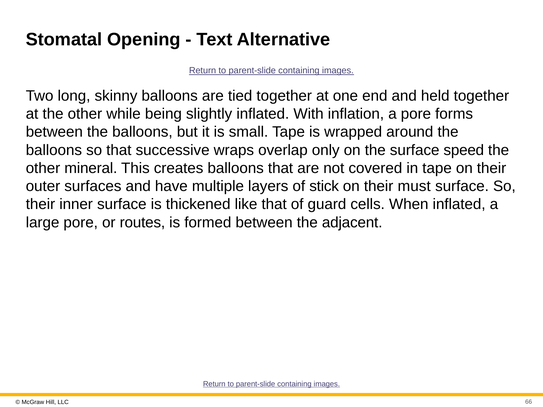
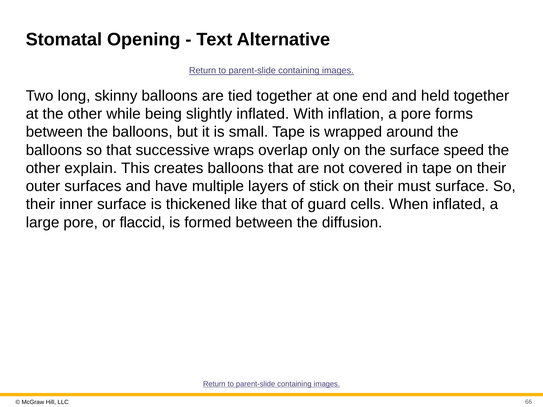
mineral: mineral -> explain
routes: routes -> flaccid
adjacent: adjacent -> diffusion
